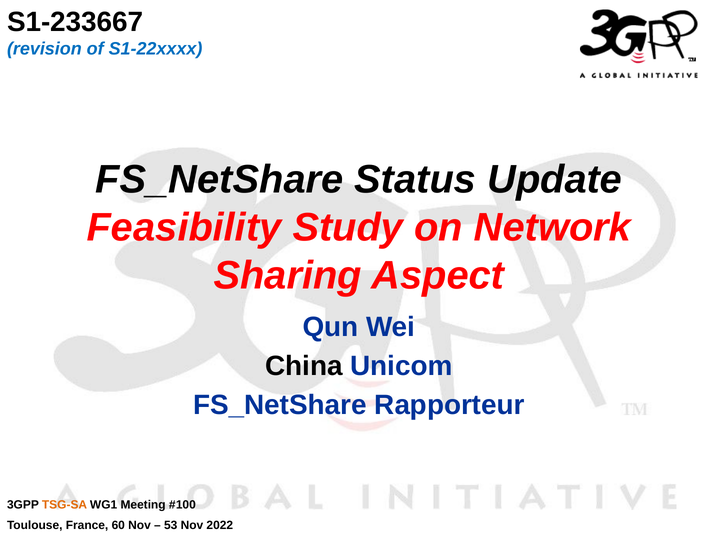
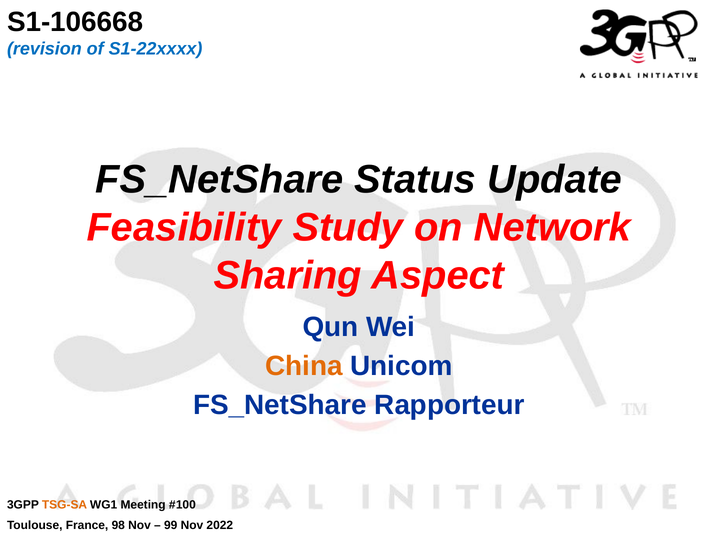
S1-233667: S1-233667 -> S1-106668
China colour: black -> orange
60: 60 -> 98
53: 53 -> 99
